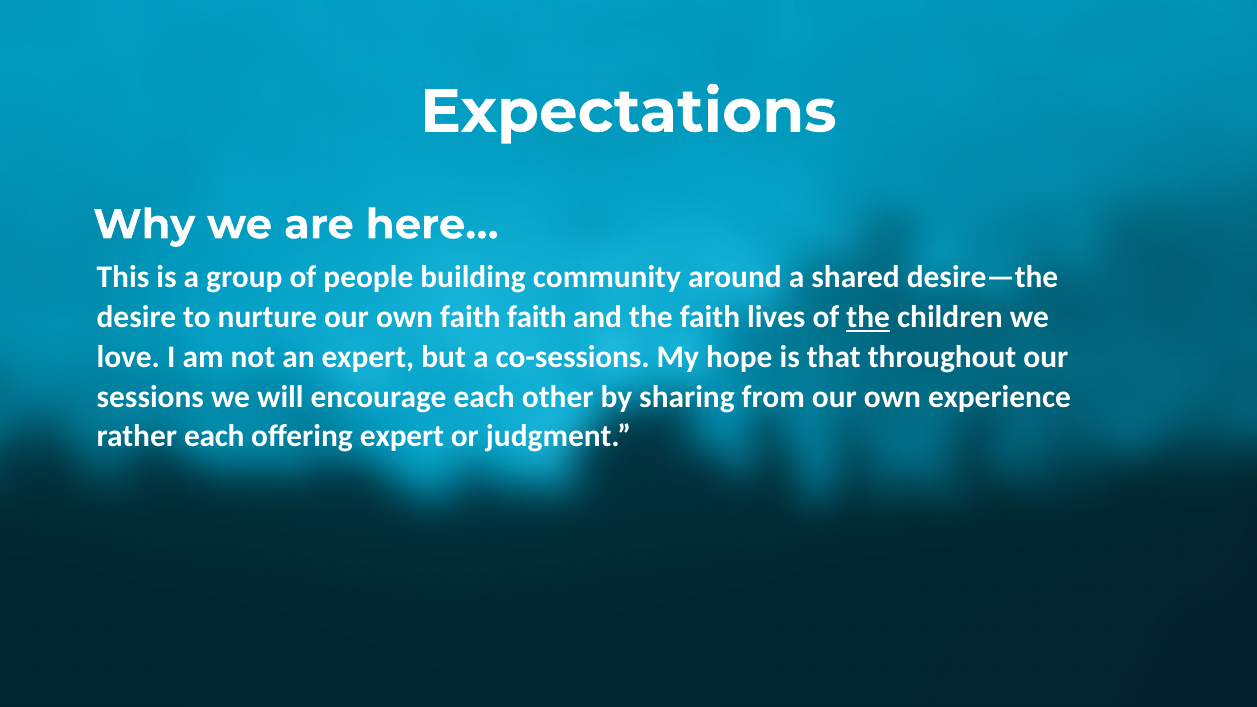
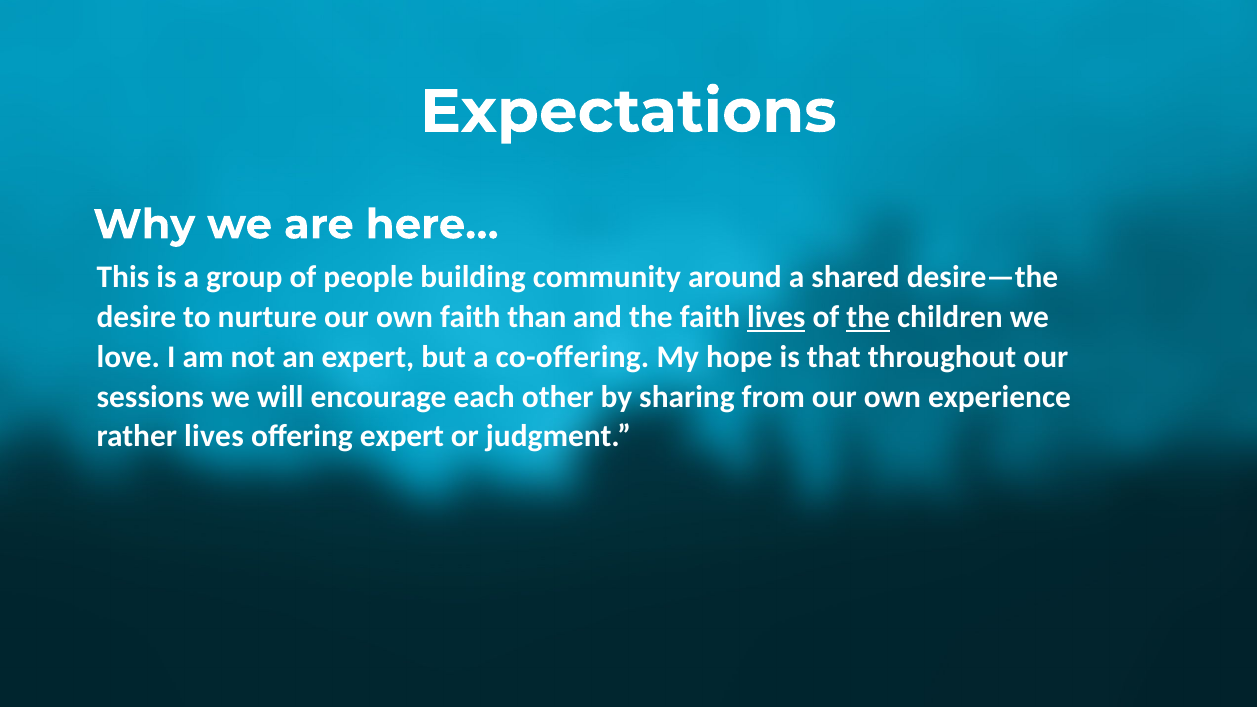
faith faith: faith -> than
lives at (776, 317) underline: none -> present
co-sessions: co-sessions -> co-offering
rather each: each -> lives
